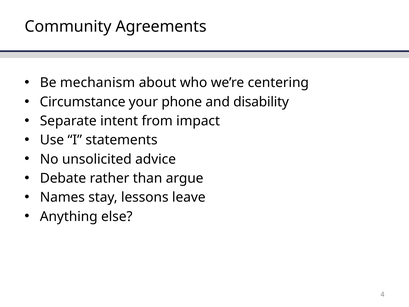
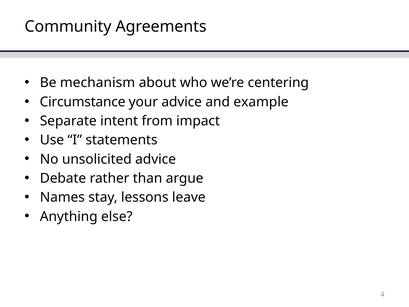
your phone: phone -> advice
disability: disability -> example
